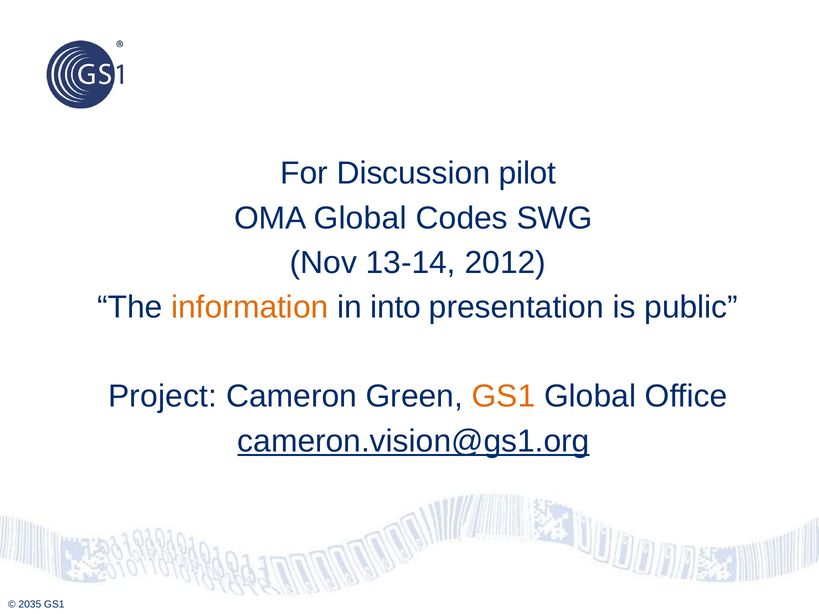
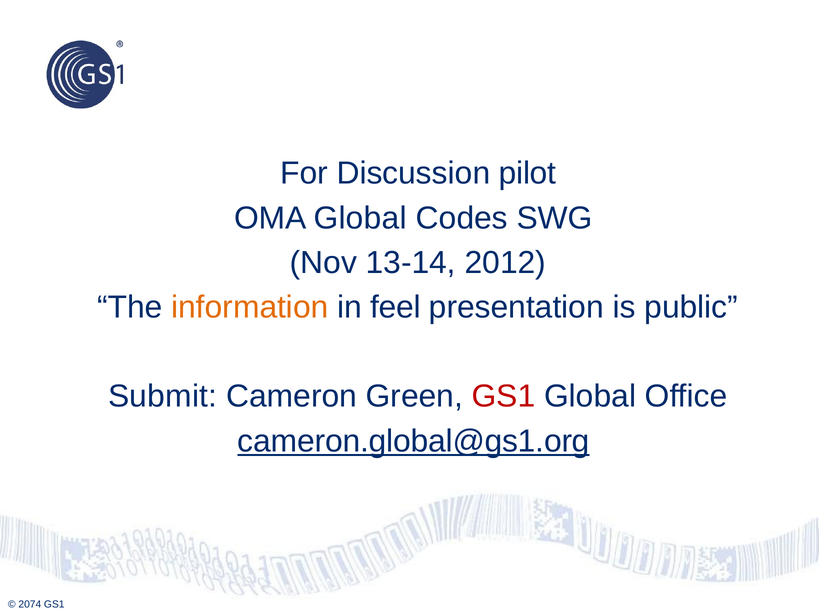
into: into -> feel
Project: Project -> Submit
GS1 at (504, 397) colour: orange -> red
cameron.vision@gs1.org: cameron.vision@gs1.org -> cameron.global@gs1.org
2035: 2035 -> 2074
